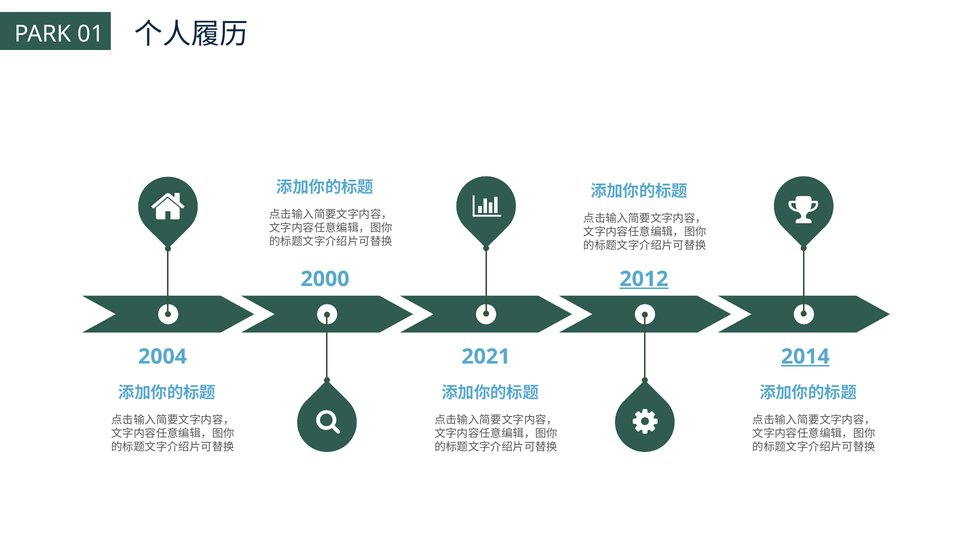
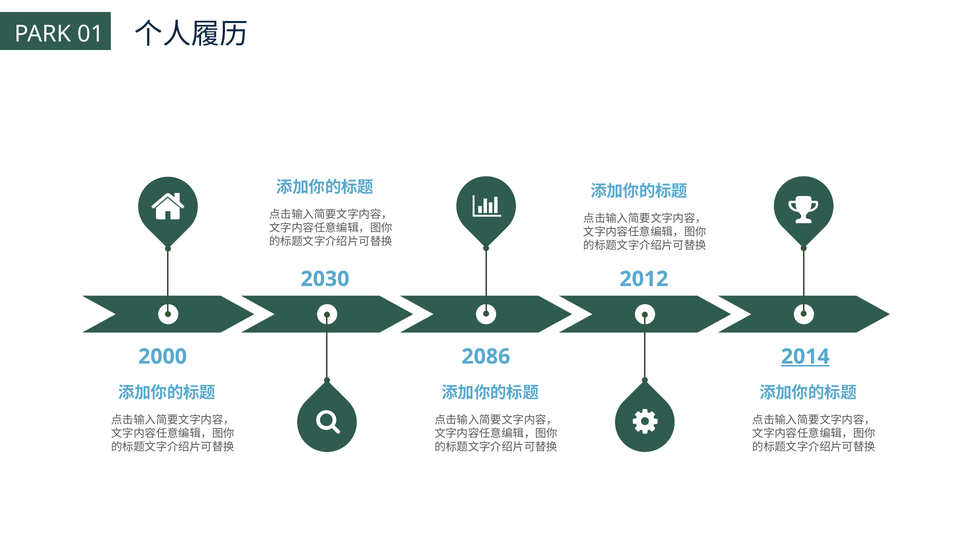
2000: 2000 -> 2030
2012 underline: present -> none
2004: 2004 -> 2000
2021: 2021 -> 2086
